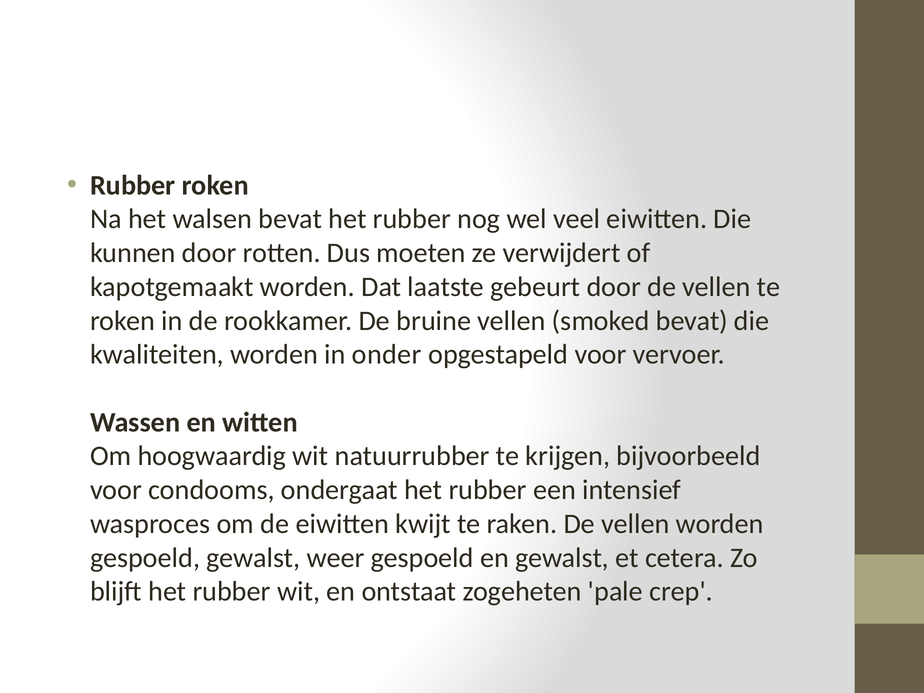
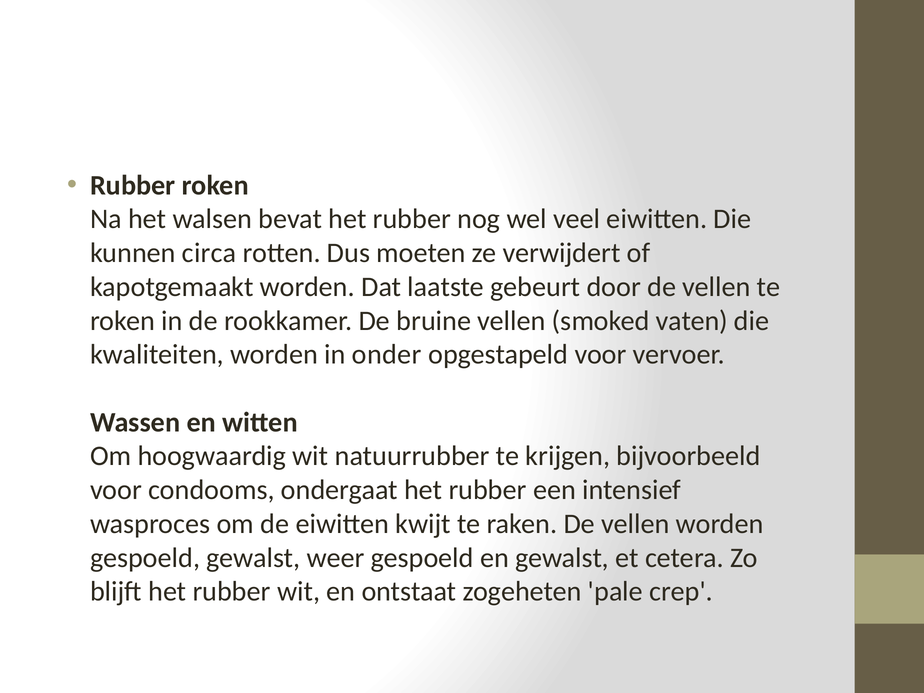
kunnen door: door -> circa
smoked bevat: bevat -> vaten
